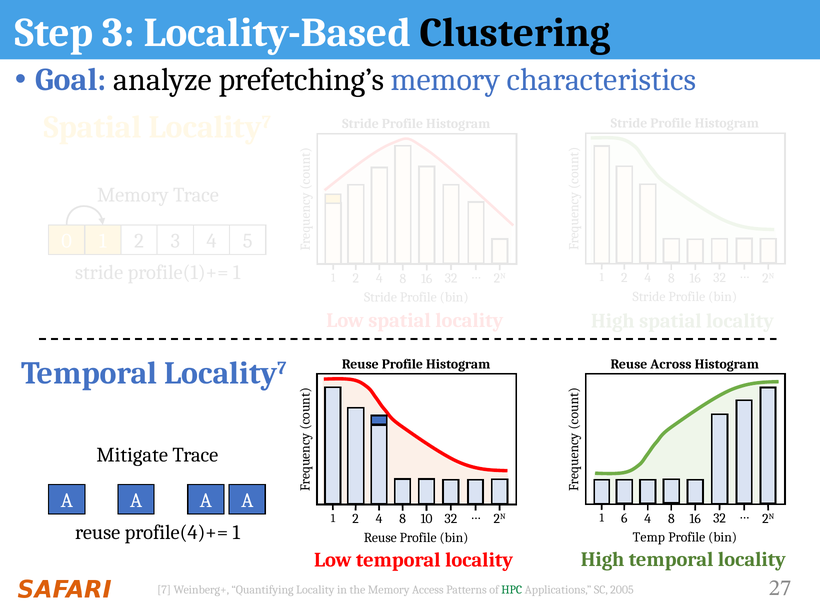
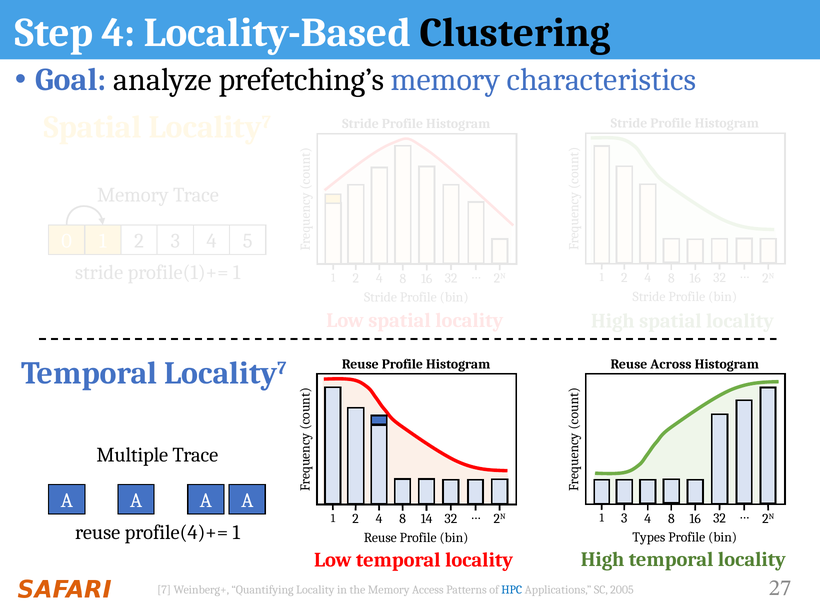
Step 3: 3 -> 4
Mitigate: Mitigate -> Multiple
1 6: 6 -> 3
10: 10 -> 14
Temp: Temp -> Types
HPC colour: green -> blue
